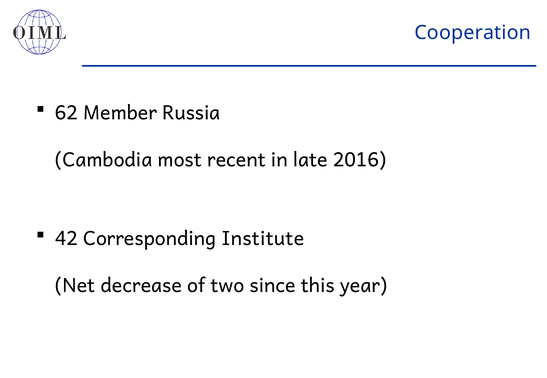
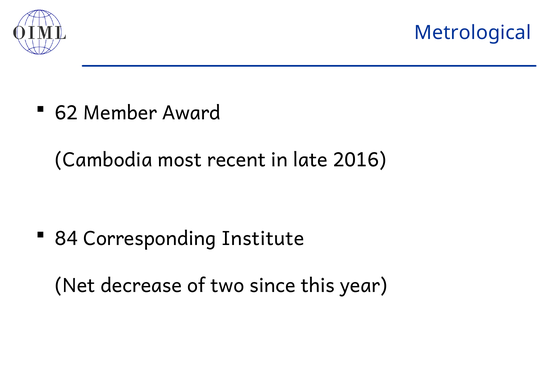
Cooperation: Cooperation -> Metrological
Russia: Russia -> Award
42: 42 -> 84
